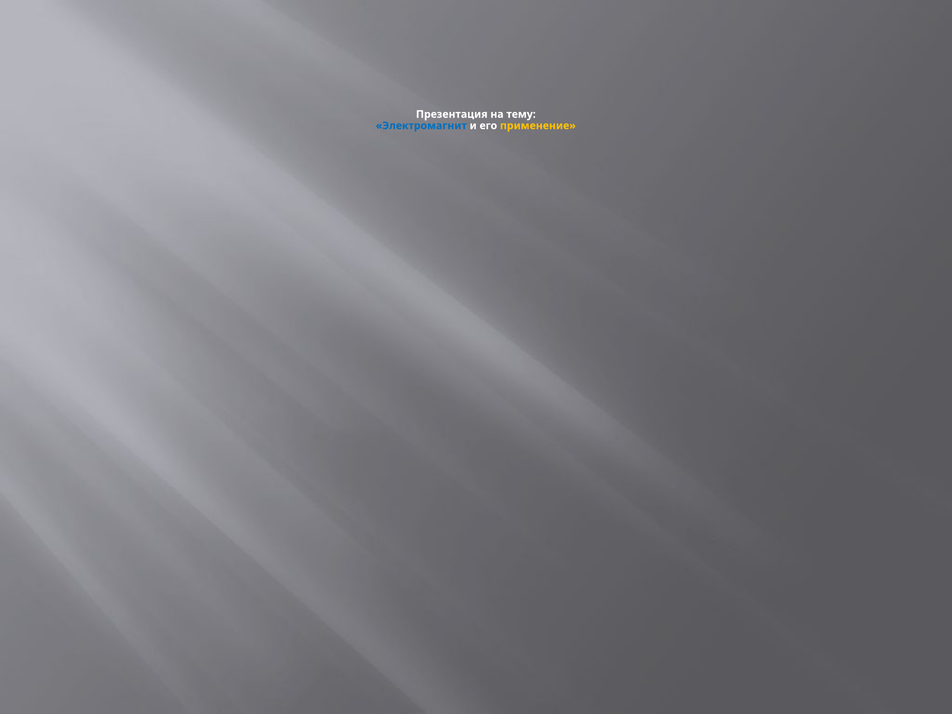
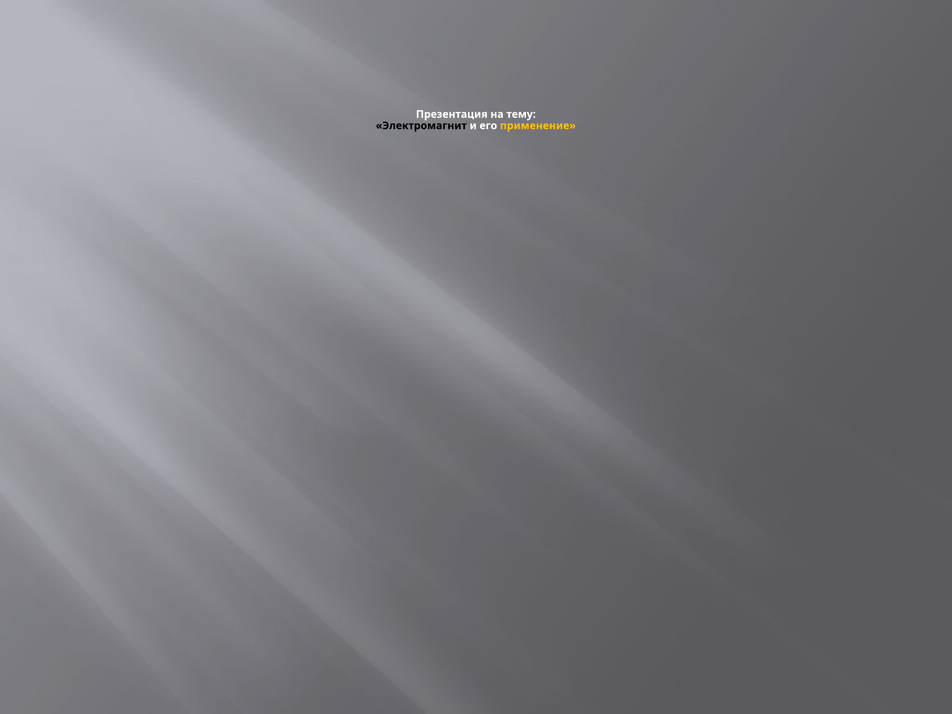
Электромагнит colour: blue -> black
